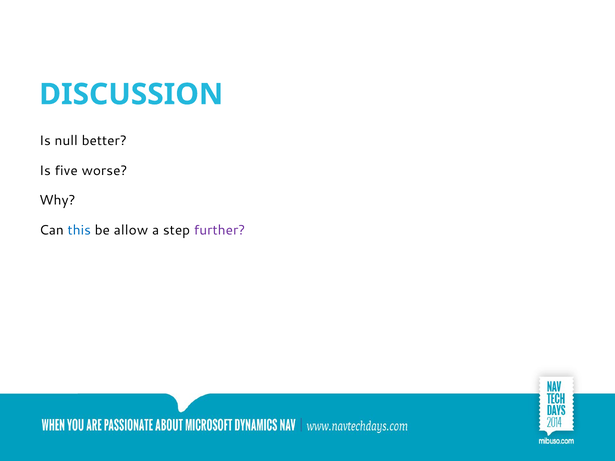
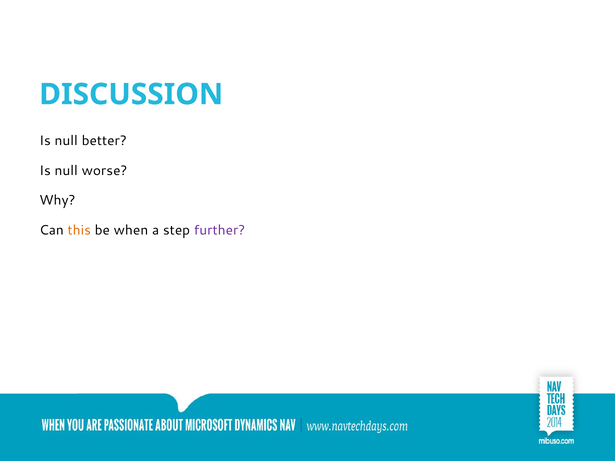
five at (66, 171): five -> null
this colour: blue -> orange
allow: allow -> when
